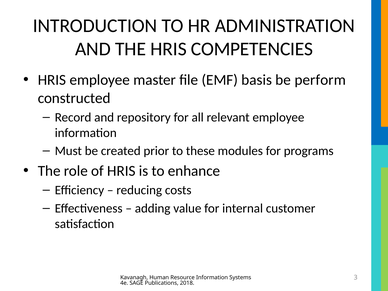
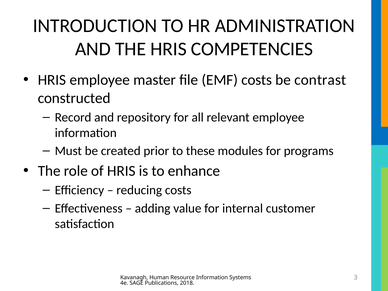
EMF basis: basis -> costs
perform: perform -> contrast
